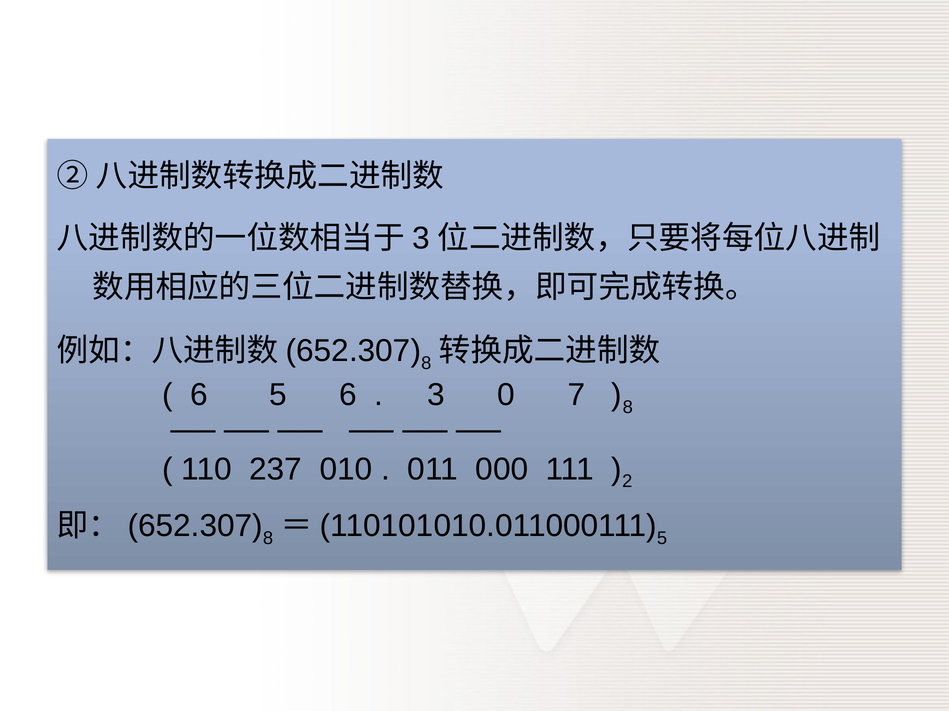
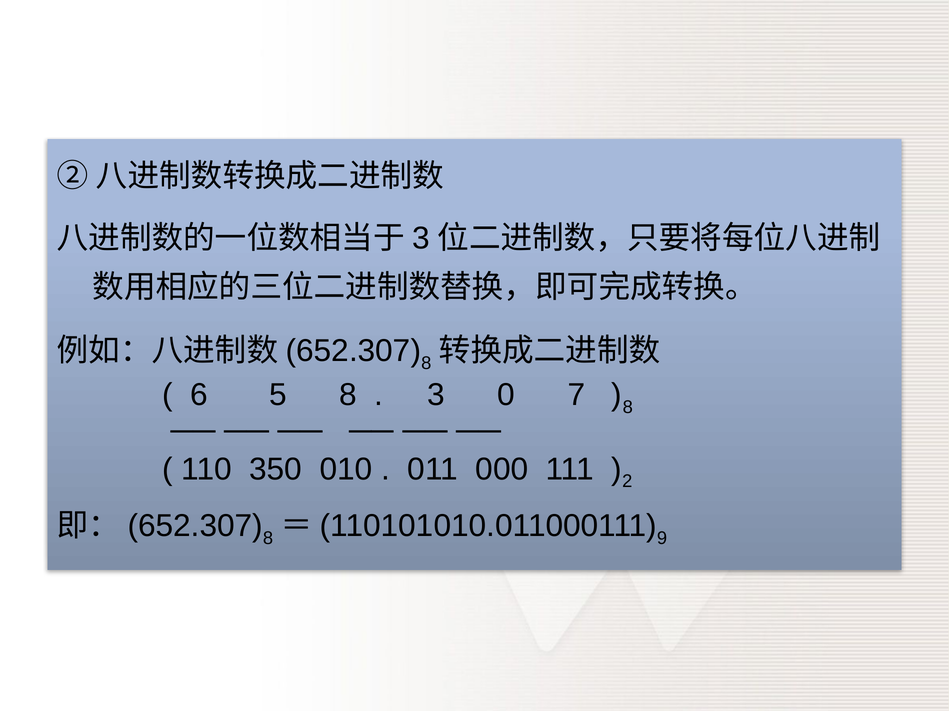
5 6: 6 -> 8
237: 237 -> 350
5 at (662, 539): 5 -> 9
